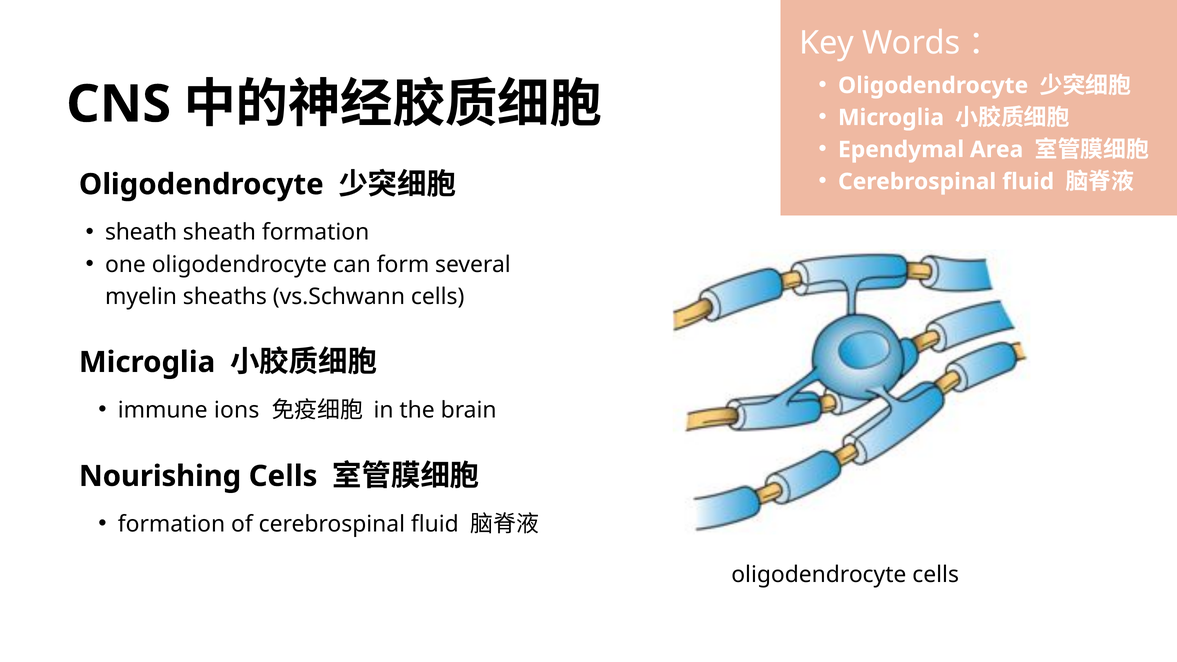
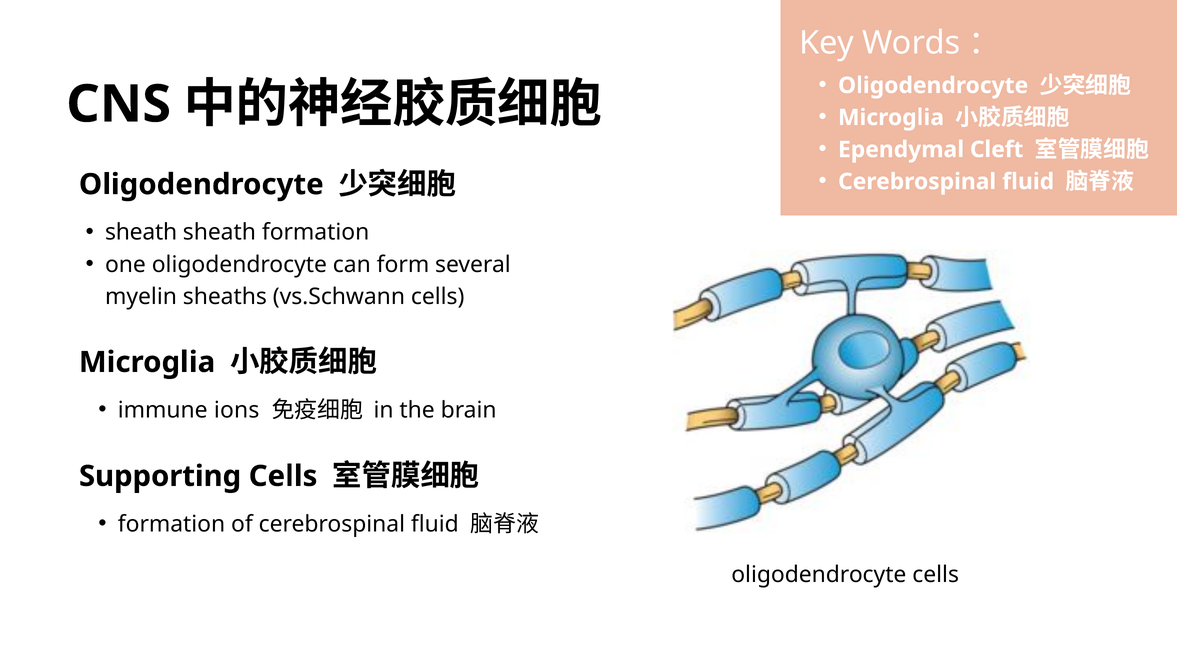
Area: Area -> Cleft
Nourishing: Nourishing -> Supporting
